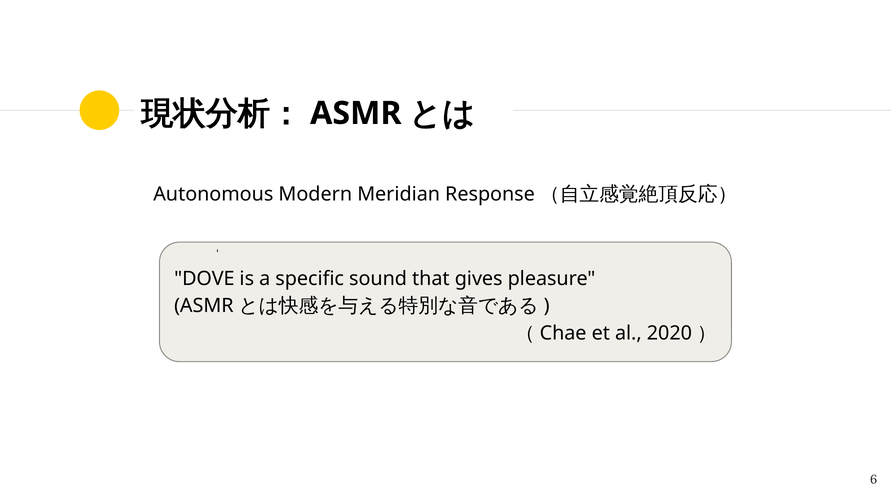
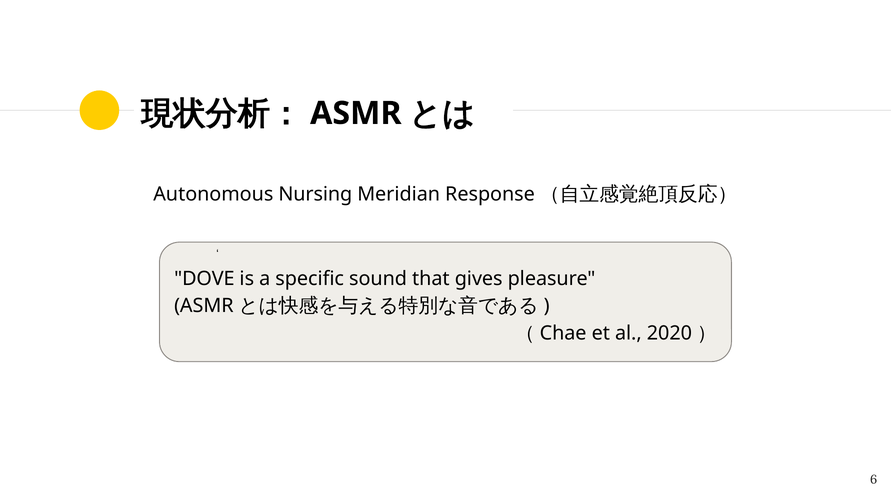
Modern: Modern -> Nursing
